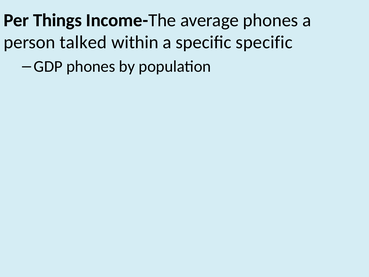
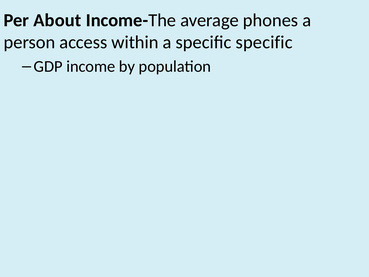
Things: Things -> About
talked: talked -> access
GDP phones: phones -> income
